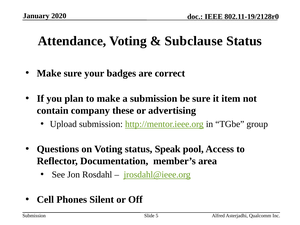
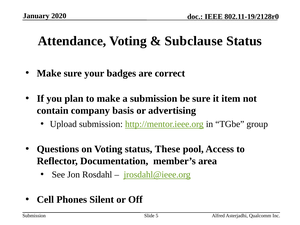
these: these -> basis
Speak: Speak -> These
